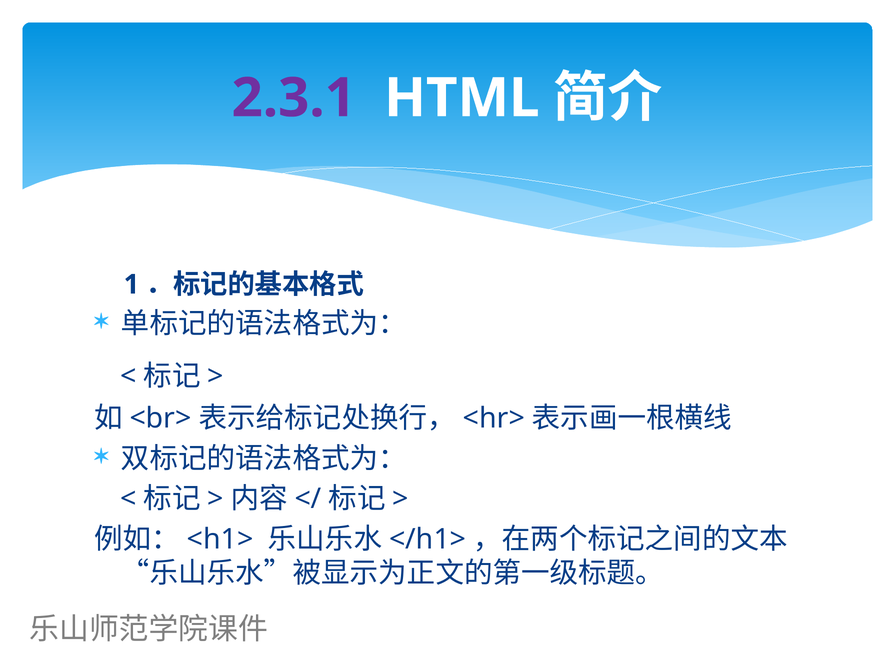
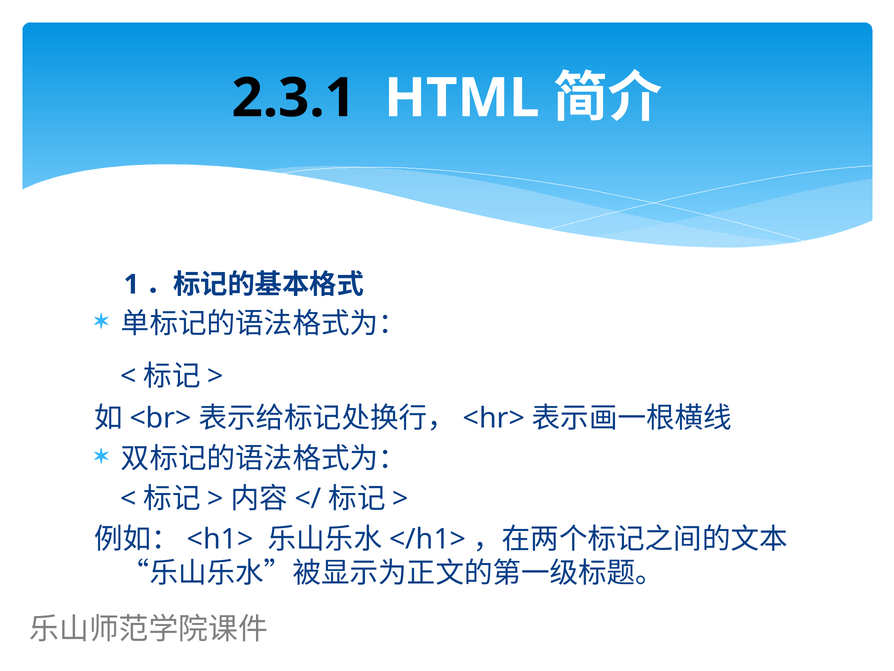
2.3.1 colour: purple -> black
